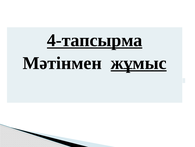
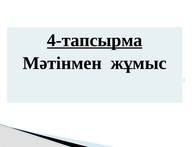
жұмыс at (139, 63) underline: present -> none
